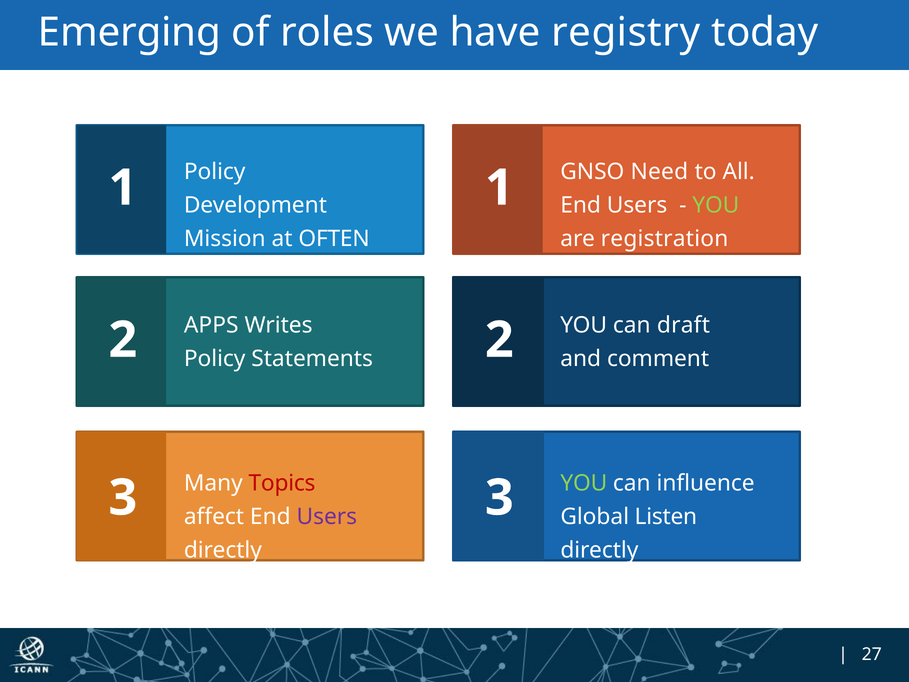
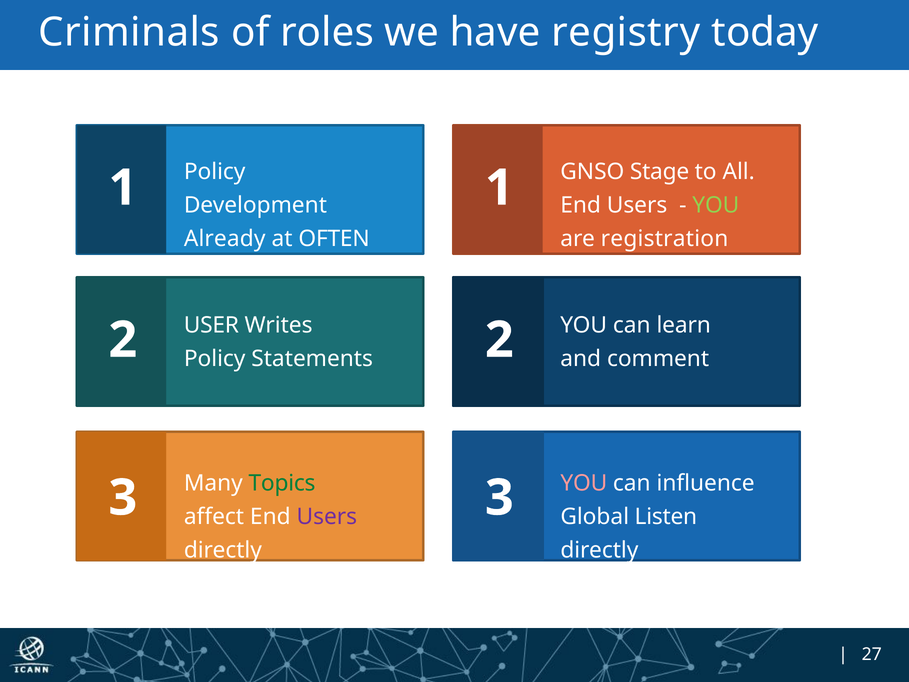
Emerging: Emerging -> Criminals
Need: Need -> Stage
Mission: Mission -> Already
APPS: APPS -> USER
draft: draft -> learn
Topics colour: red -> green
YOU at (584, 483) colour: light green -> pink
